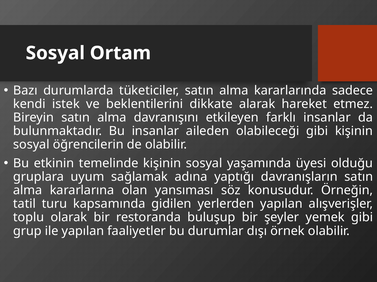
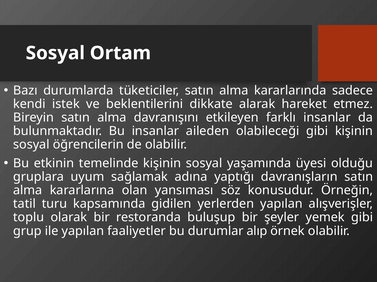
dışı: dışı -> alıp
